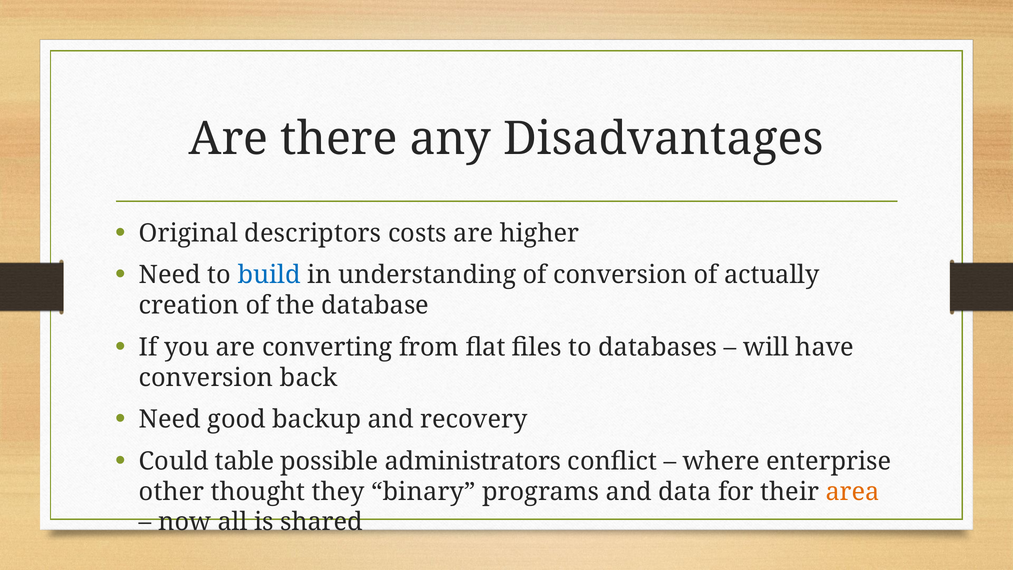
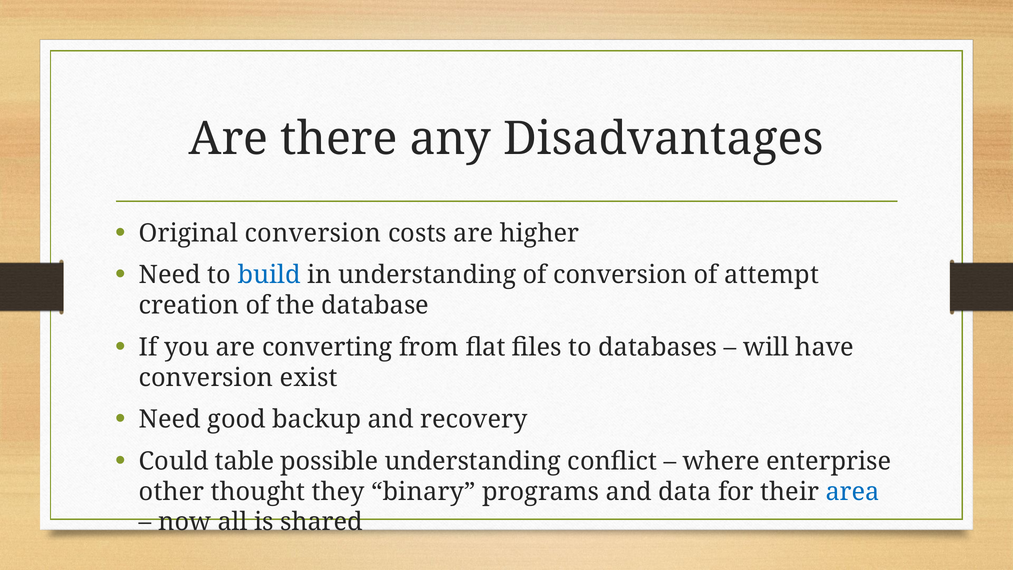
Original descriptors: descriptors -> conversion
actually: actually -> attempt
back: back -> exist
possible administrators: administrators -> understanding
area colour: orange -> blue
